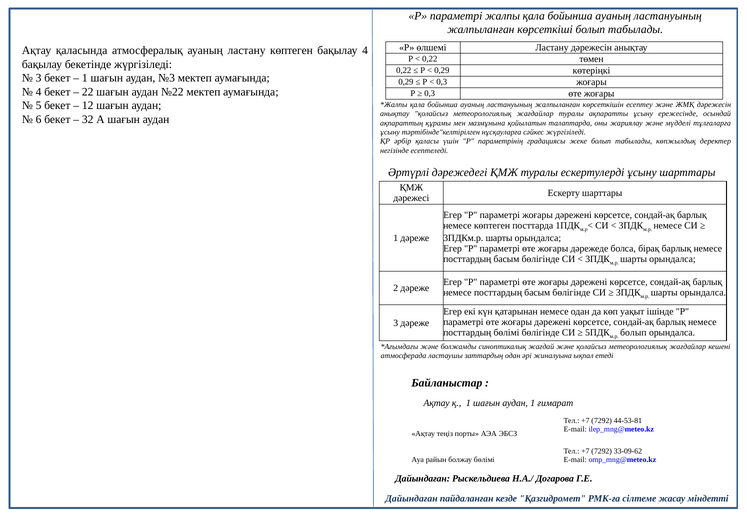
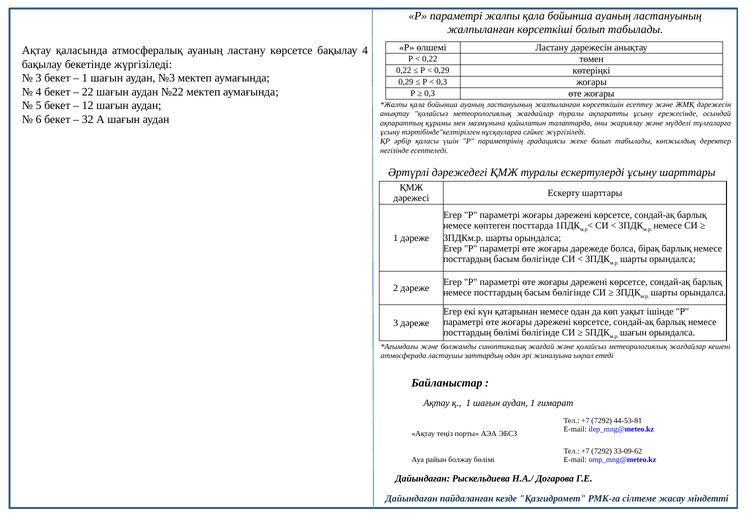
ластану көптеген: көптеген -> көрсетсе
болып at (633, 333): болып -> шағын
